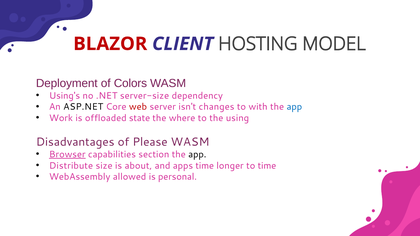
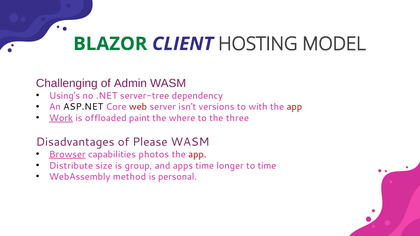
BLAZOR colour: red -> green
Deployment: Deployment -> Challenging
Colors: Colors -> Admin
server-size: server-size -> server-tree
changes: changes -> versions
app at (294, 107) colour: blue -> red
Work underline: none -> present
state: state -> paint
using: using -> three
section: section -> photos
app at (197, 155) colour: black -> red
about: about -> group
allowed: allowed -> method
